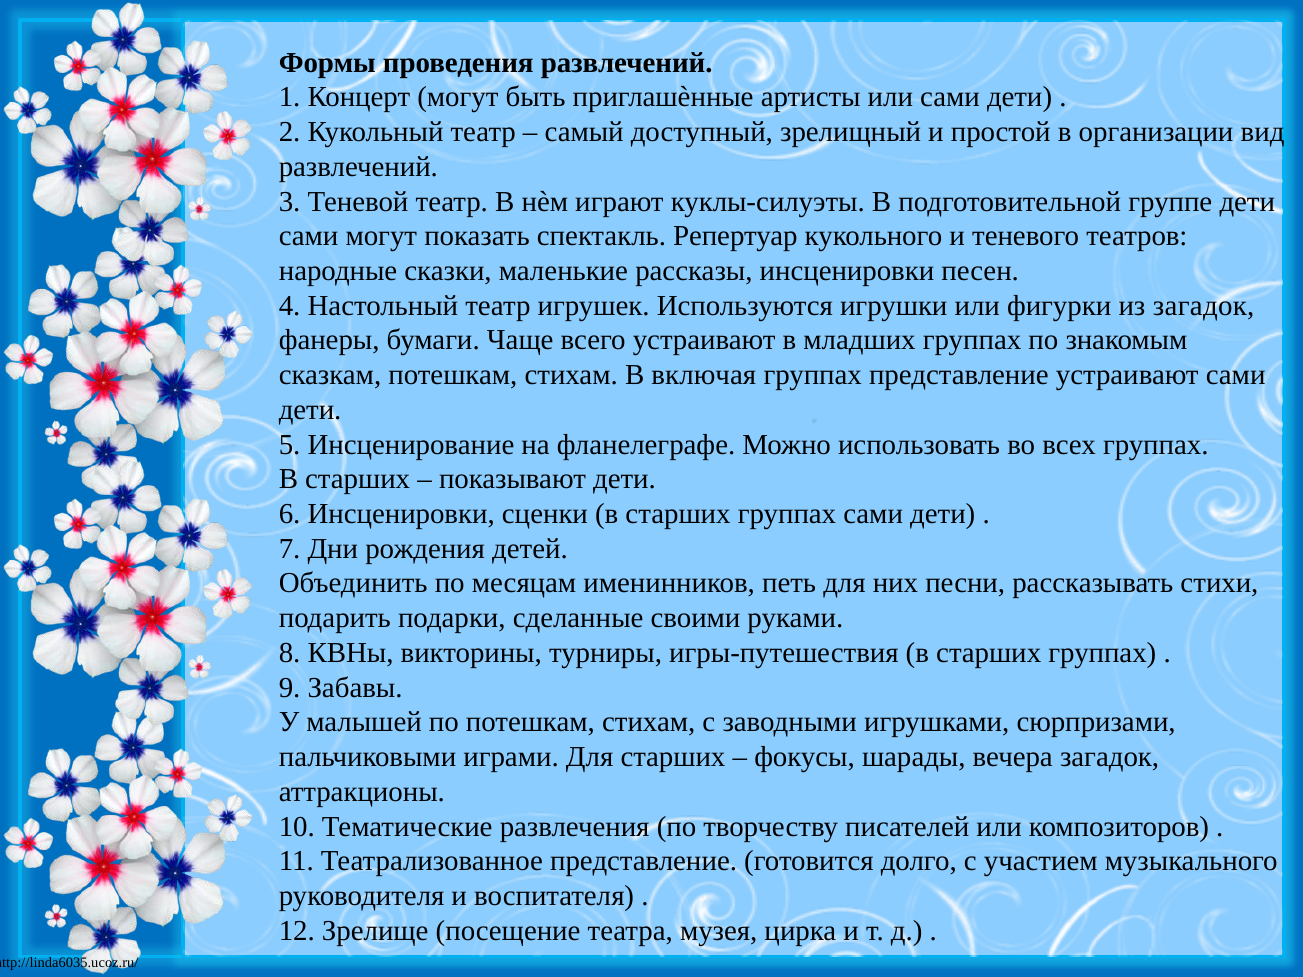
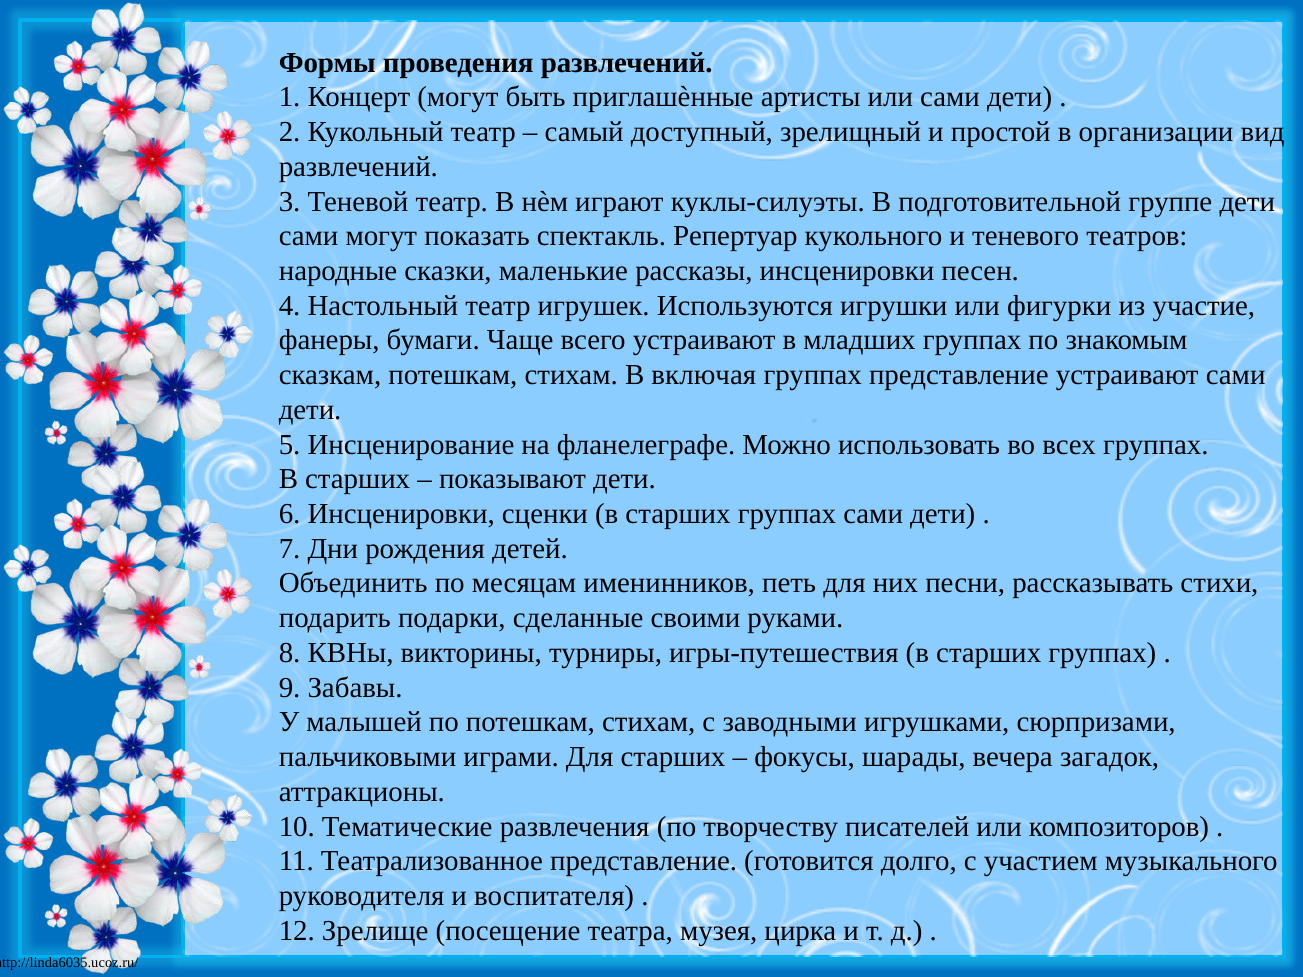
из загадок: загадок -> участие
